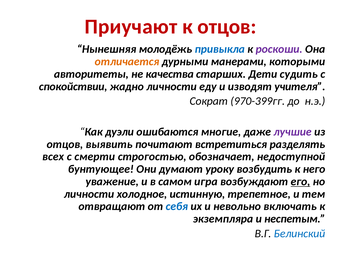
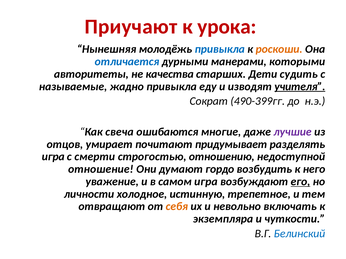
к отцов: отцов -> урока
роскоши colour: purple -> orange
отличается colour: orange -> blue
спокойствии: спокойствии -> называемые
жадно личности: личности -> привыкла
учителя underline: none -> present
970-399гг: 970-399гг -> 490-399гг
дуэли: дуэли -> свеча
выявить: выявить -> умирает
встретиться: встретиться -> придумывает
всех at (53, 157): всех -> игра
обозначает: обозначает -> отношению
бунтующее: бунтующее -> отношение
уроку: уроку -> гордо
себя colour: blue -> orange
неспетым: неспетым -> чуткости
